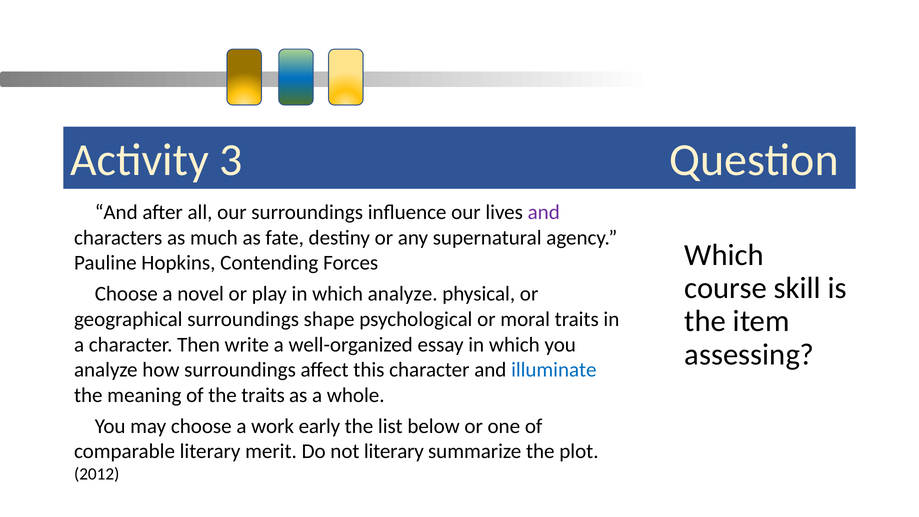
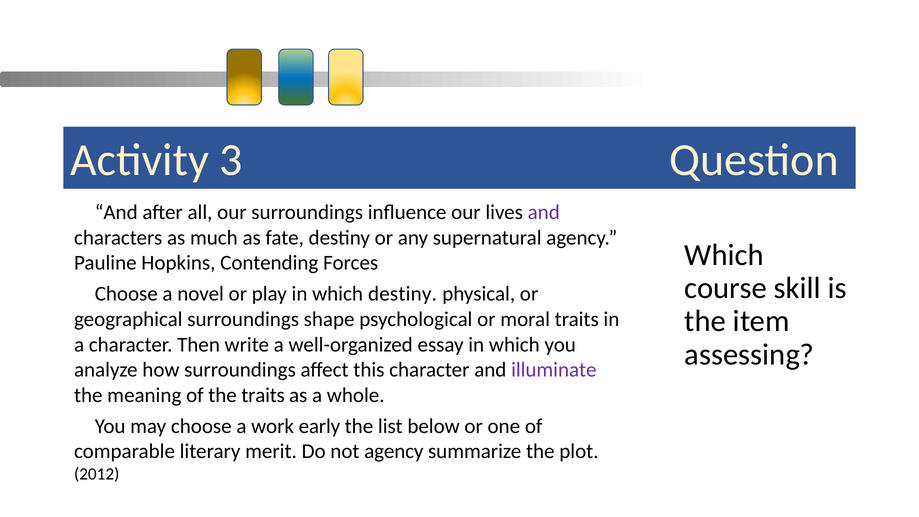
which analyze: analyze -> destiny
illuminate colour: blue -> purple
not literary: literary -> agency
